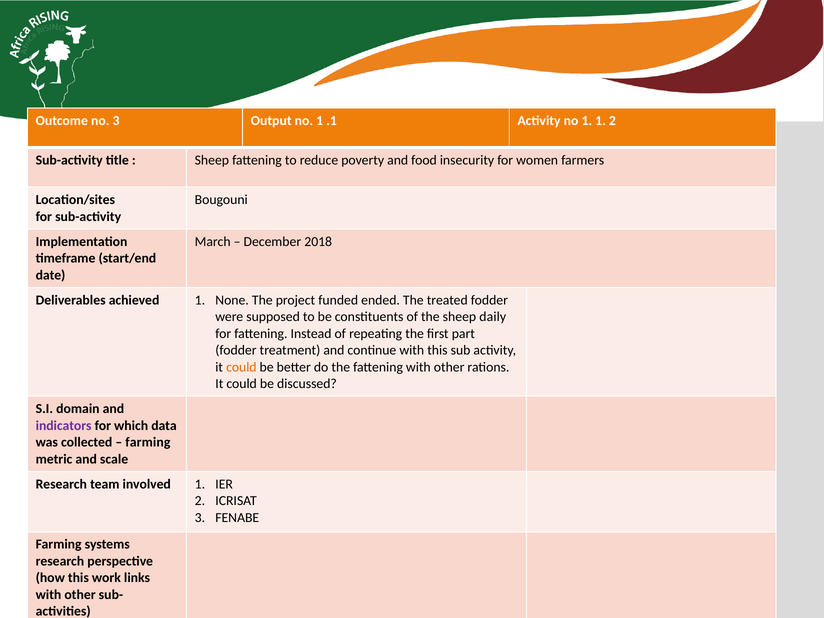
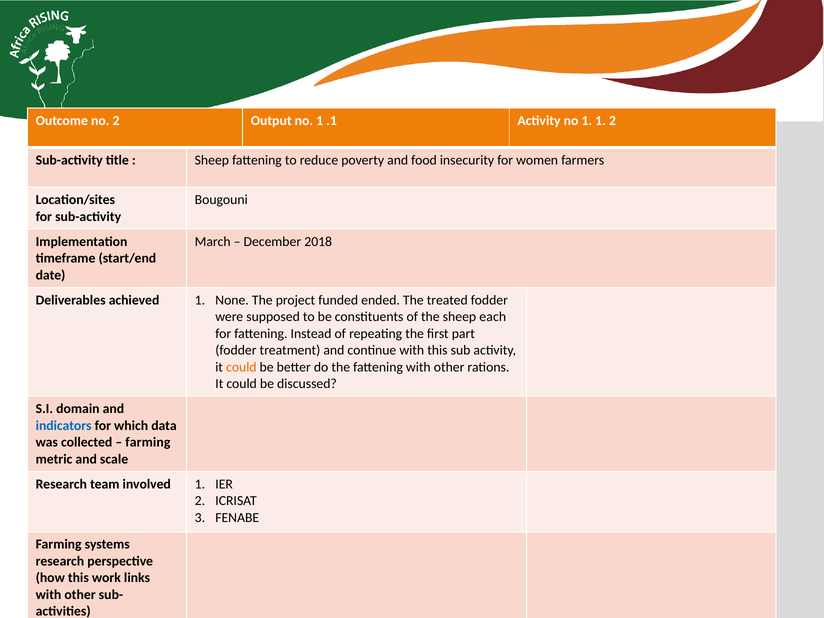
no 3: 3 -> 2
daily: daily -> each
indicators colour: purple -> blue
